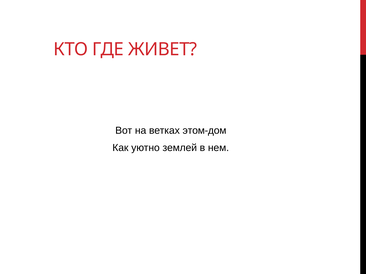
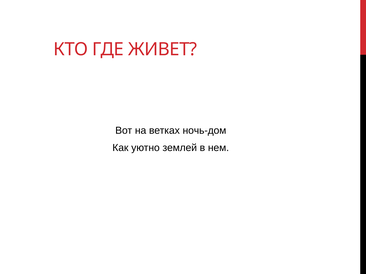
этом-дом: этом-дом -> ночь-дом
